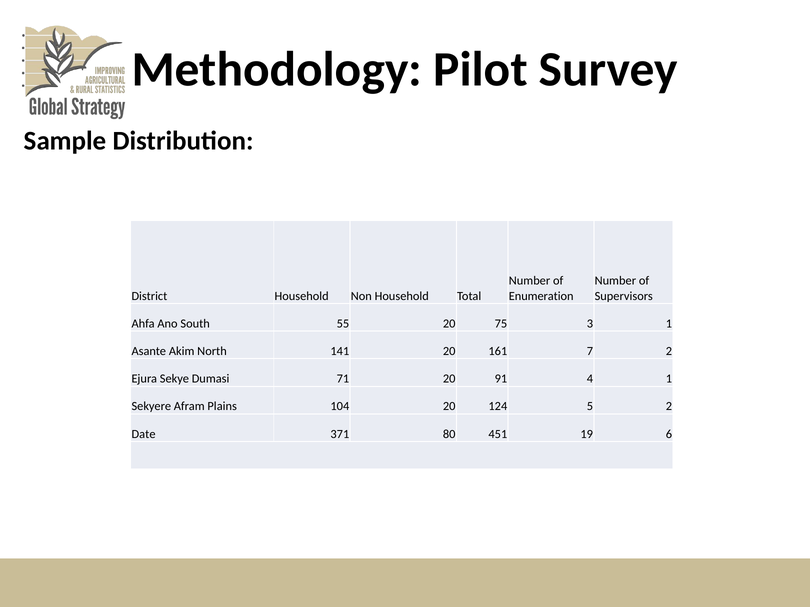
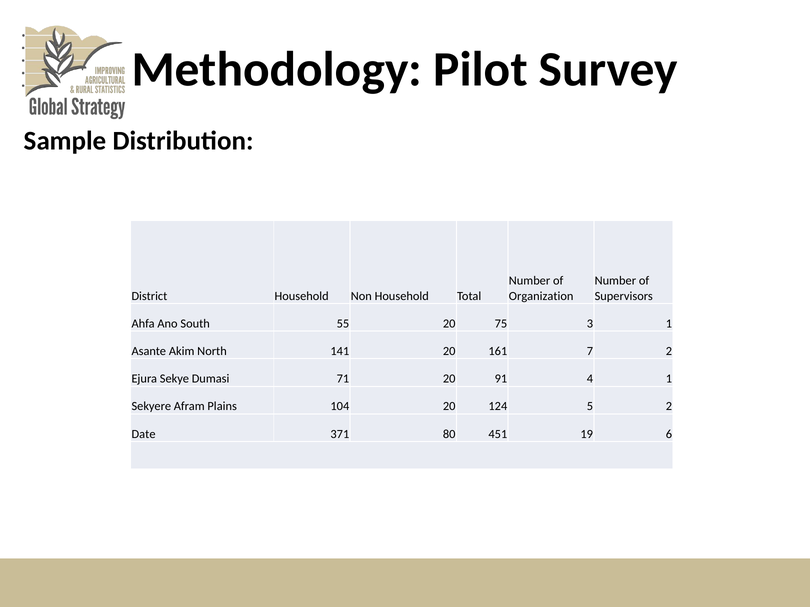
Enumeration: Enumeration -> Organization
